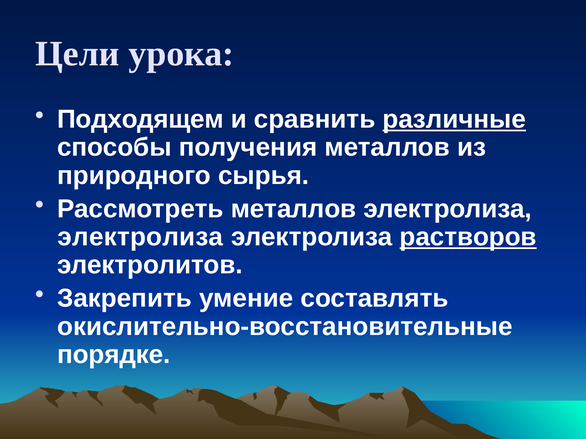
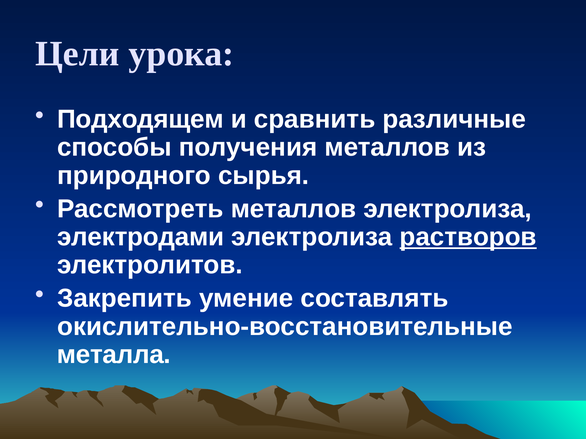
различные underline: present -> none
электролиза at (140, 237): электролиза -> электродами
порядке: порядке -> металла
